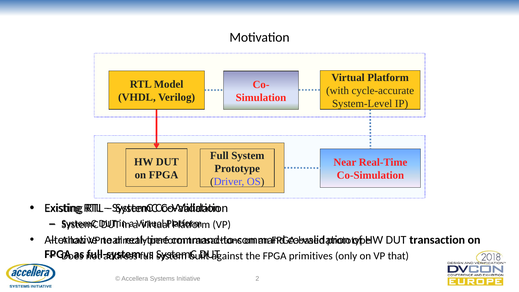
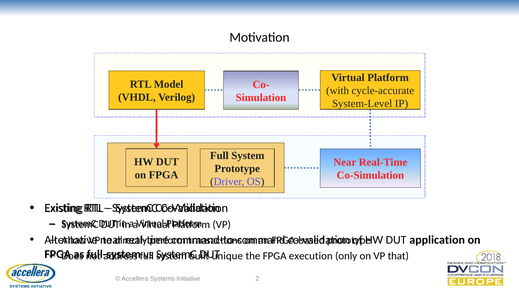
transaction: transaction -> application
against: against -> unique
primitives: primitives -> execution
